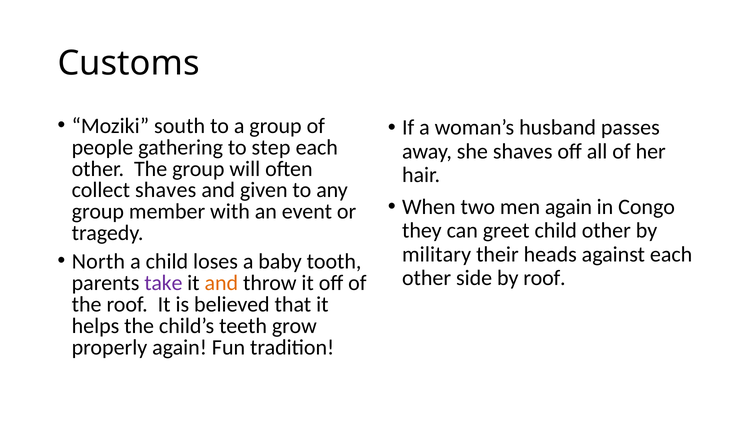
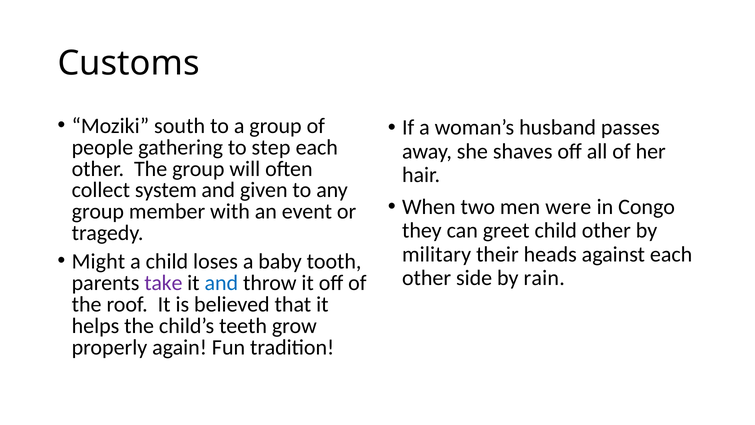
collect shaves: shaves -> system
men again: again -> were
North: North -> Might
by roof: roof -> rain
and at (221, 283) colour: orange -> blue
